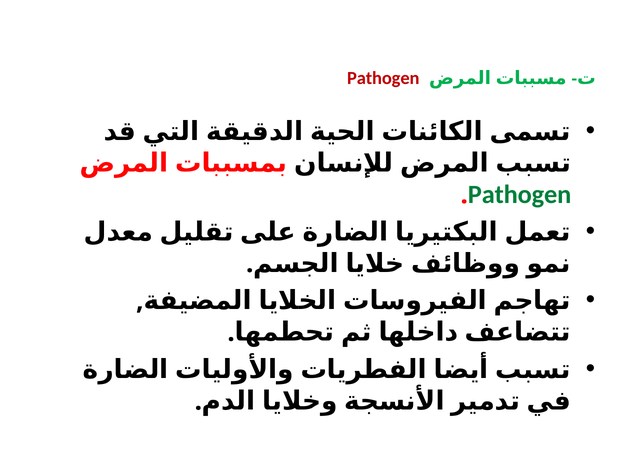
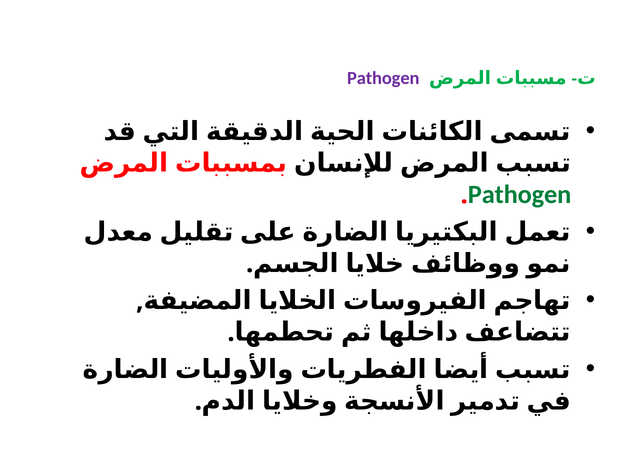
Pathogen at (383, 78) colour: red -> purple
